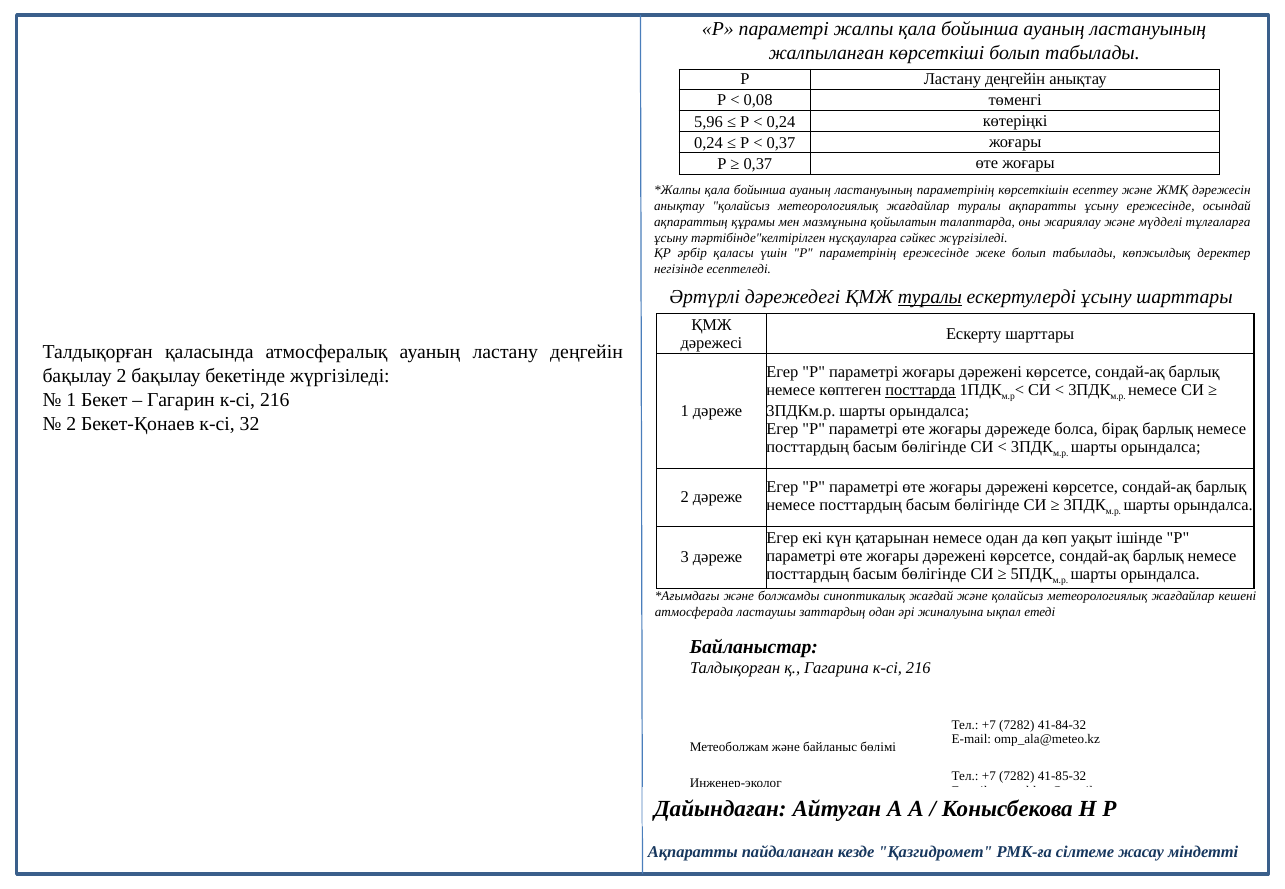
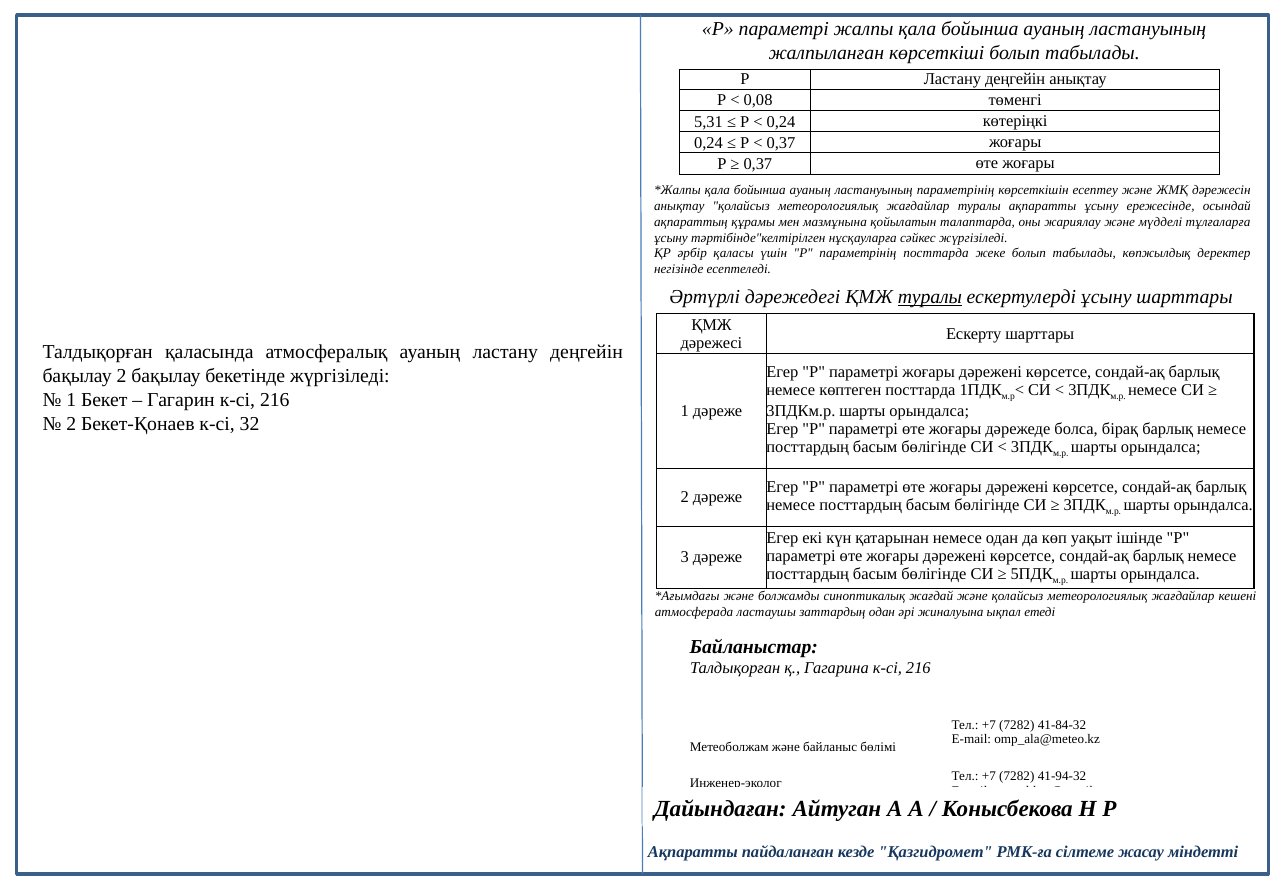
5,96: 5,96 -> 5,31
параметрінің ережесінде: ережесінде -> посттарда
посттарда at (920, 391) underline: present -> none
41-85-32: 41-85-32 -> 41-94-32
